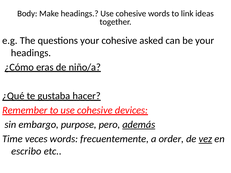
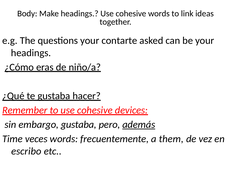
your cohesive: cohesive -> contarte
embargo purpose: purpose -> gustaba
order: order -> them
vez underline: present -> none
